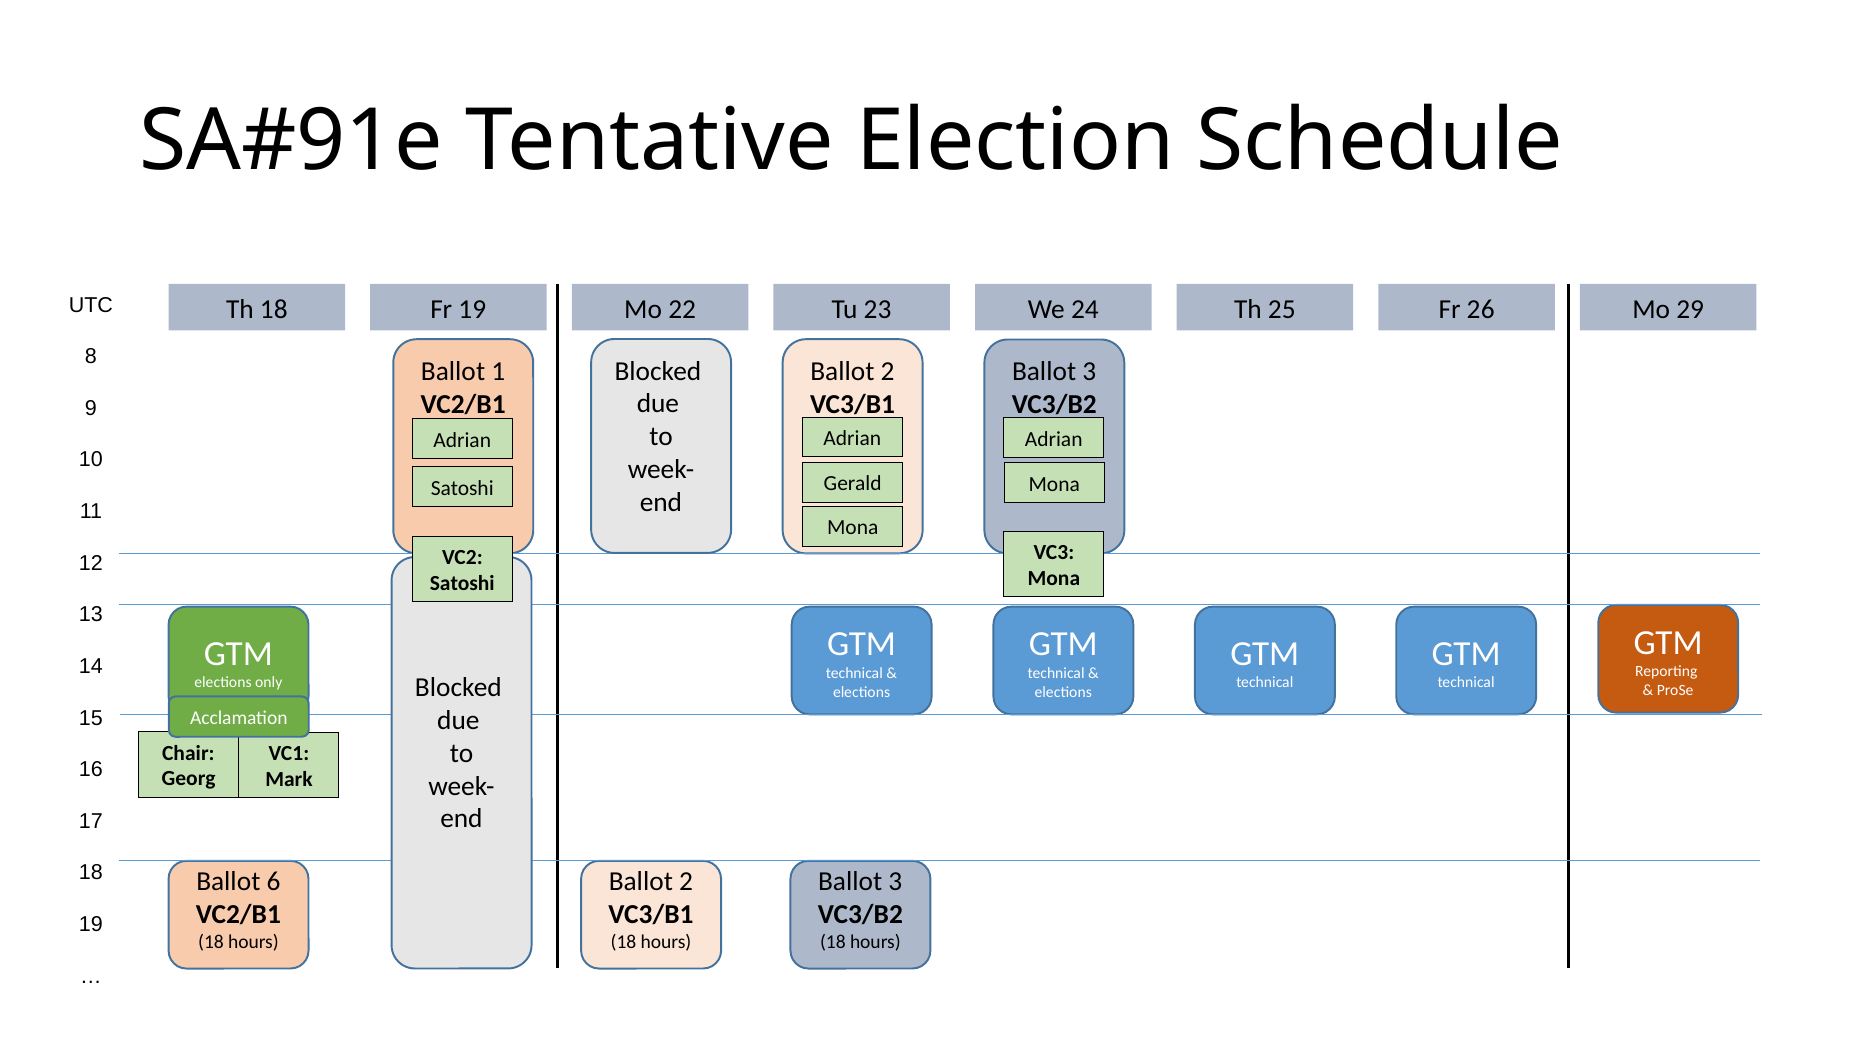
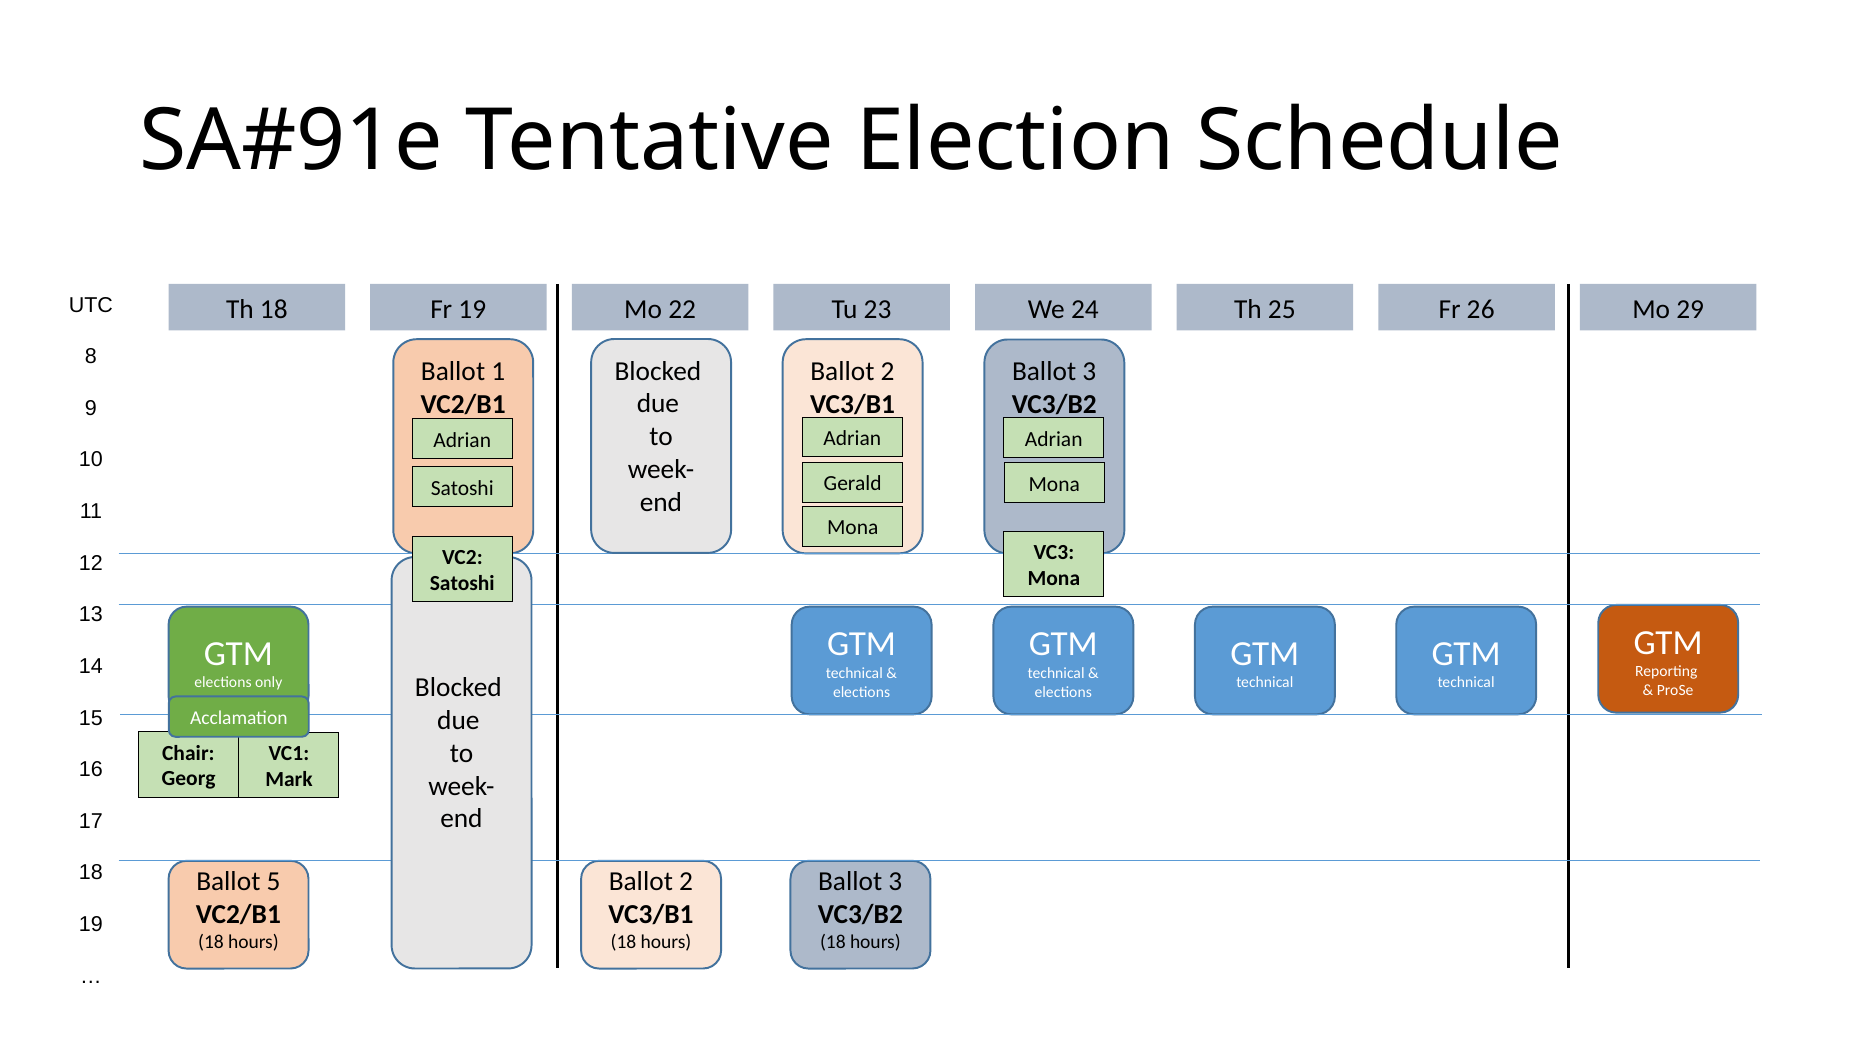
6: 6 -> 5
